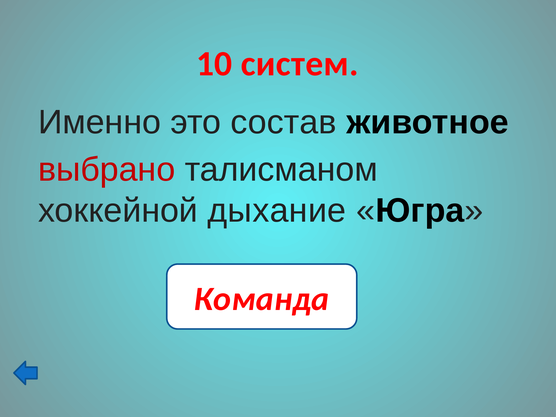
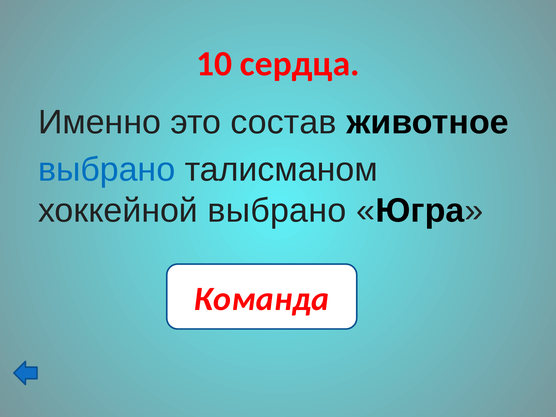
систем: систем -> сердца
выбрано at (107, 170) colour: red -> blue
хоккейной дыхание: дыхание -> выбрано
